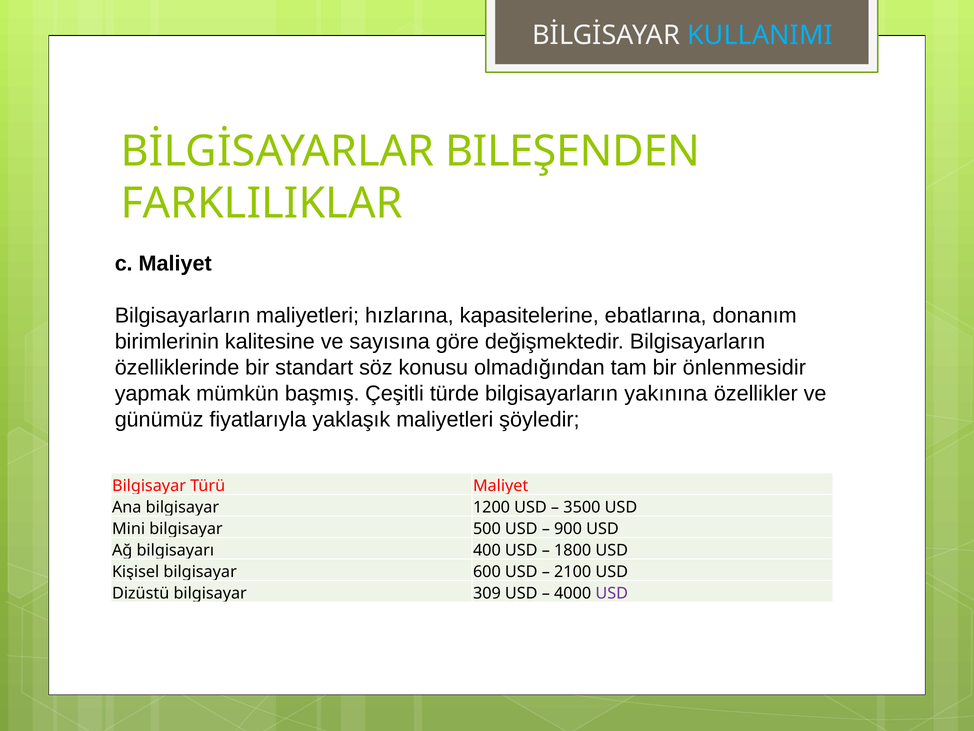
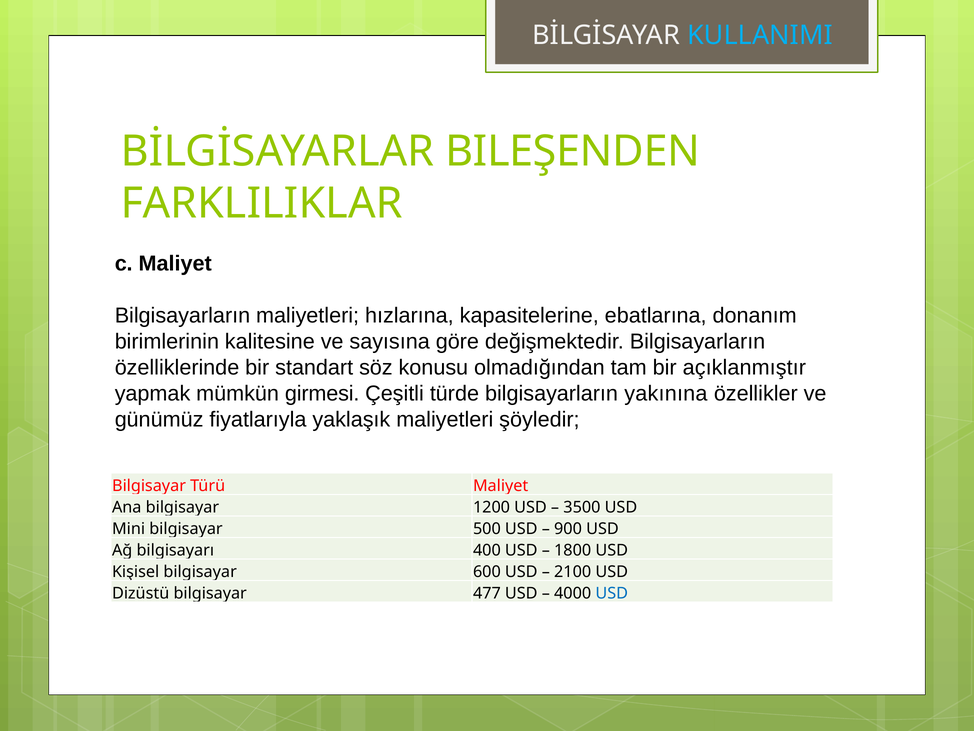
önlenmesidir: önlenmesidir -> açıklanmıştır
başmış: başmış -> girmesi
309: 309 -> 477
USD at (612, 593) colour: purple -> blue
